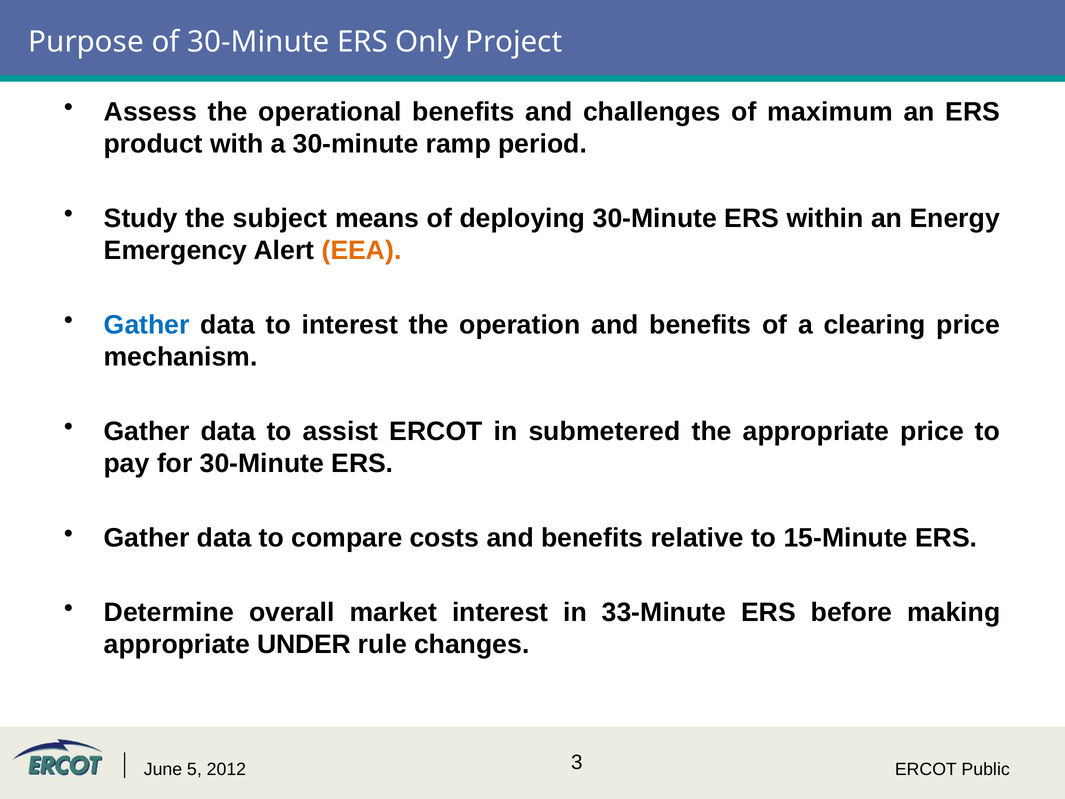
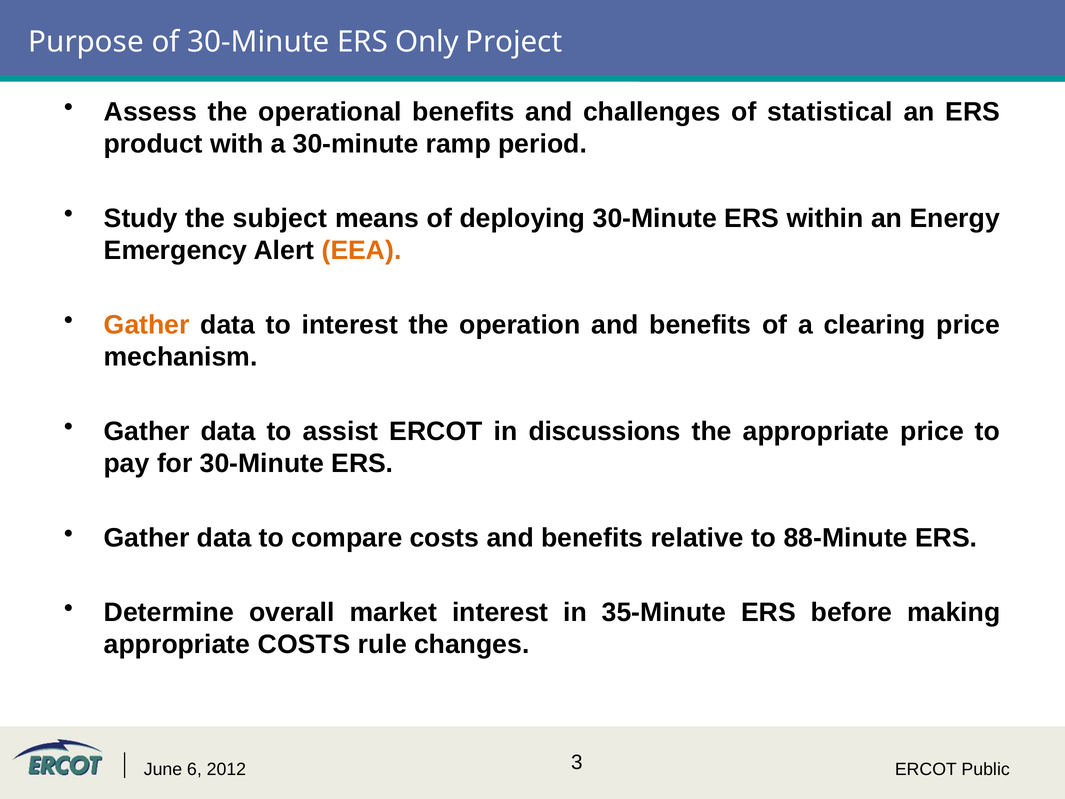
maximum: maximum -> statistical
Gather at (147, 325) colour: blue -> orange
submetered: submetered -> discussions
15-Minute: 15-Minute -> 88-Minute
33-Minute: 33-Minute -> 35-Minute
appropriate UNDER: UNDER -> COSTS
5: 5 -> 6
